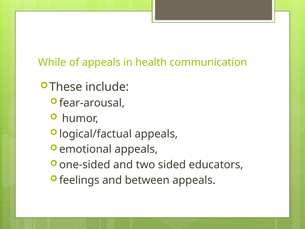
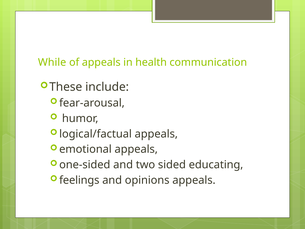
educators: educators -> educating
between: between -> opinions
